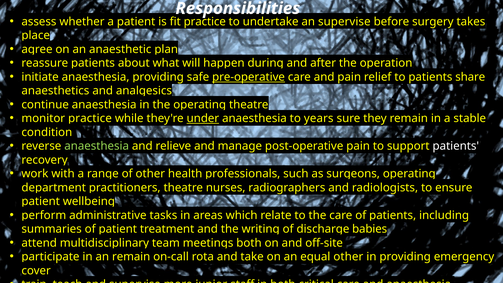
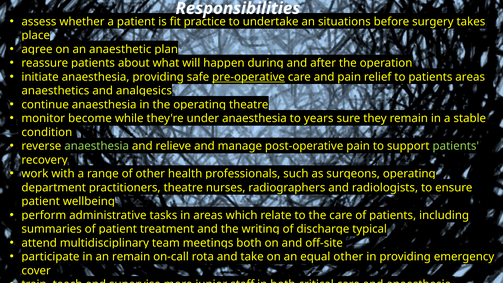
an supervise: supervise -> situations
patients share: share -> areas
practice at (90, 118): practice -> become
under underline: present -> none
patients at (456, 146) colour: white -> light green
babies: babies -> typical
